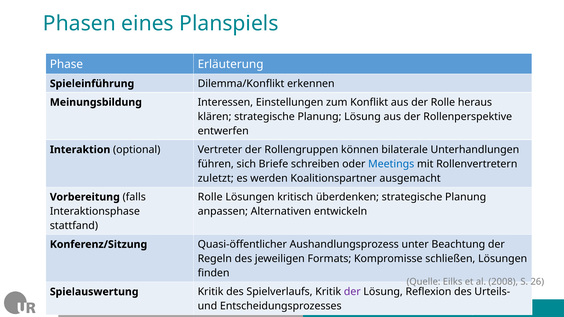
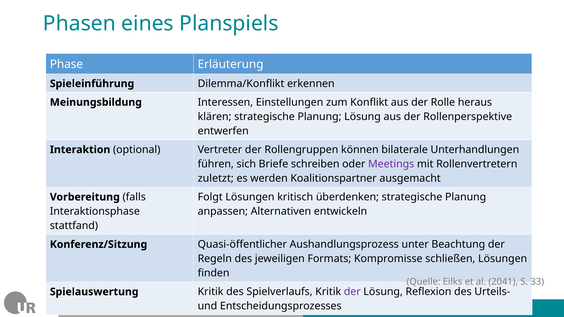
Meetings colour: blue -> purple
Rolle at (210, 197): Rolle -> Folgt
2008: 2008 -> 2041
26: 26 -> 33
